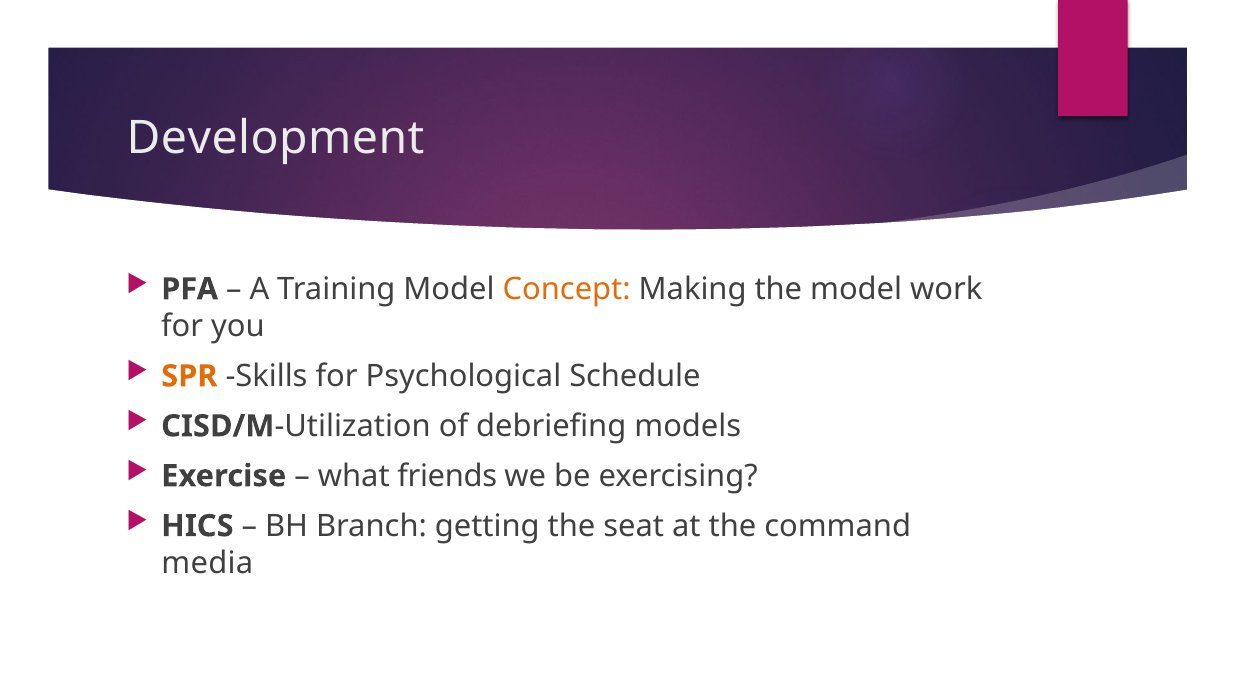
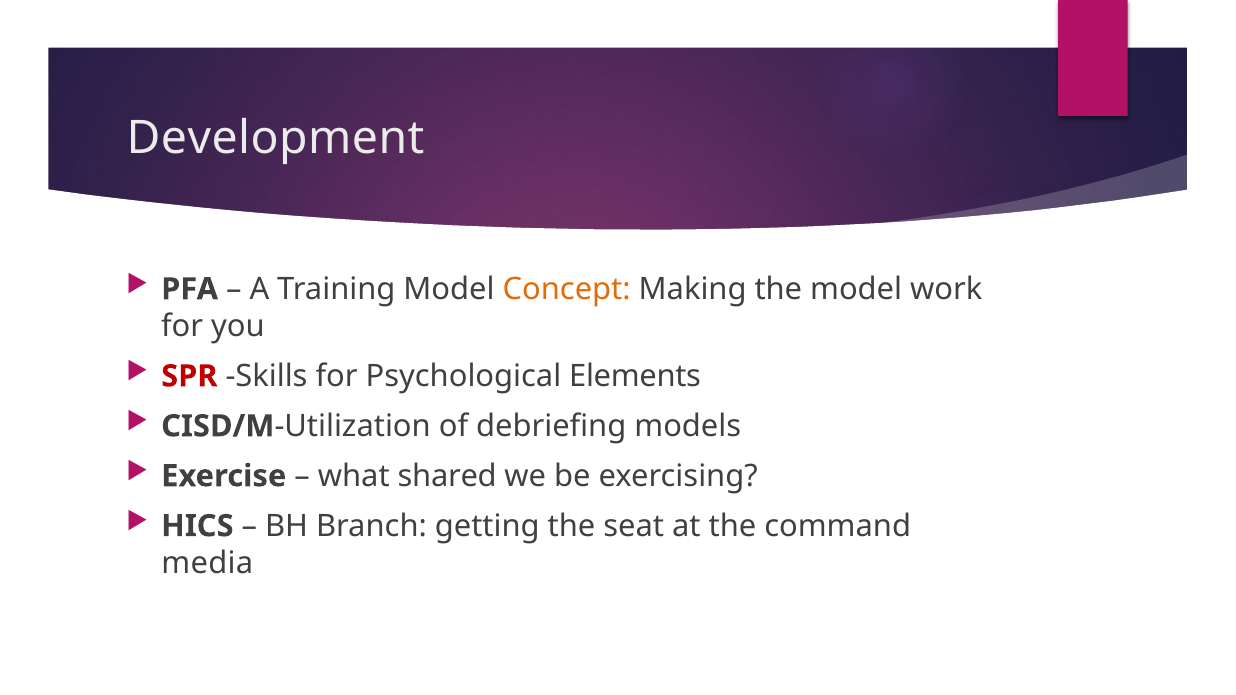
SPR colour: orange -> red
Schedule: Schedule -> Elements
friends: friends -> shared
